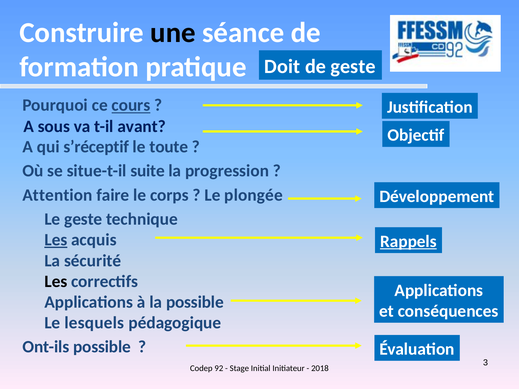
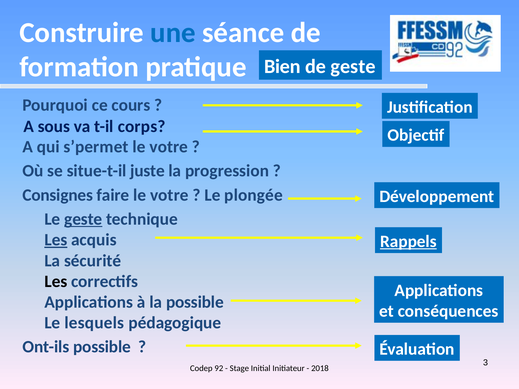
une colour: black -> blue
Doit: Doit -> Bien
cours underline: present -> none
avant: avant -> corps
s’réceptif: s’réceptif -> s’permet
toute at (169, 147): toute -> votre
suite: suite -> juste
Attention: Attention -> Consignes
faire le corps: corps -> votre
geste at (83, 219) underline: none -> present
